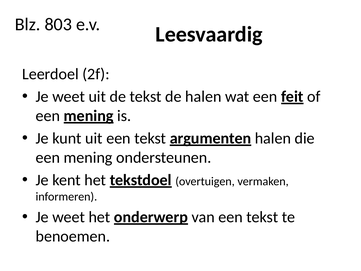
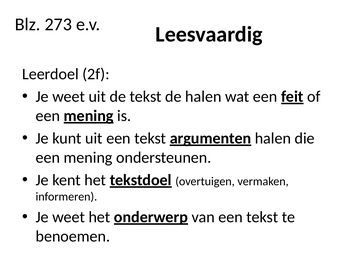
803: 803 -> 273
